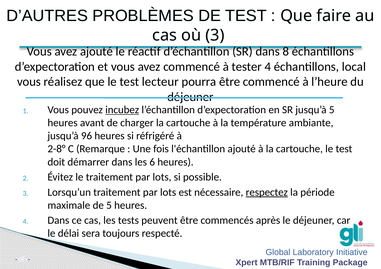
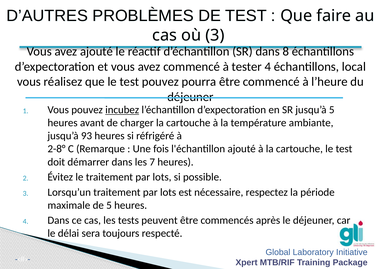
test lecteur: lecteur -> pouvez
96: 96 -> 93
6: 6 -> 7
respectez underline: present -> none
